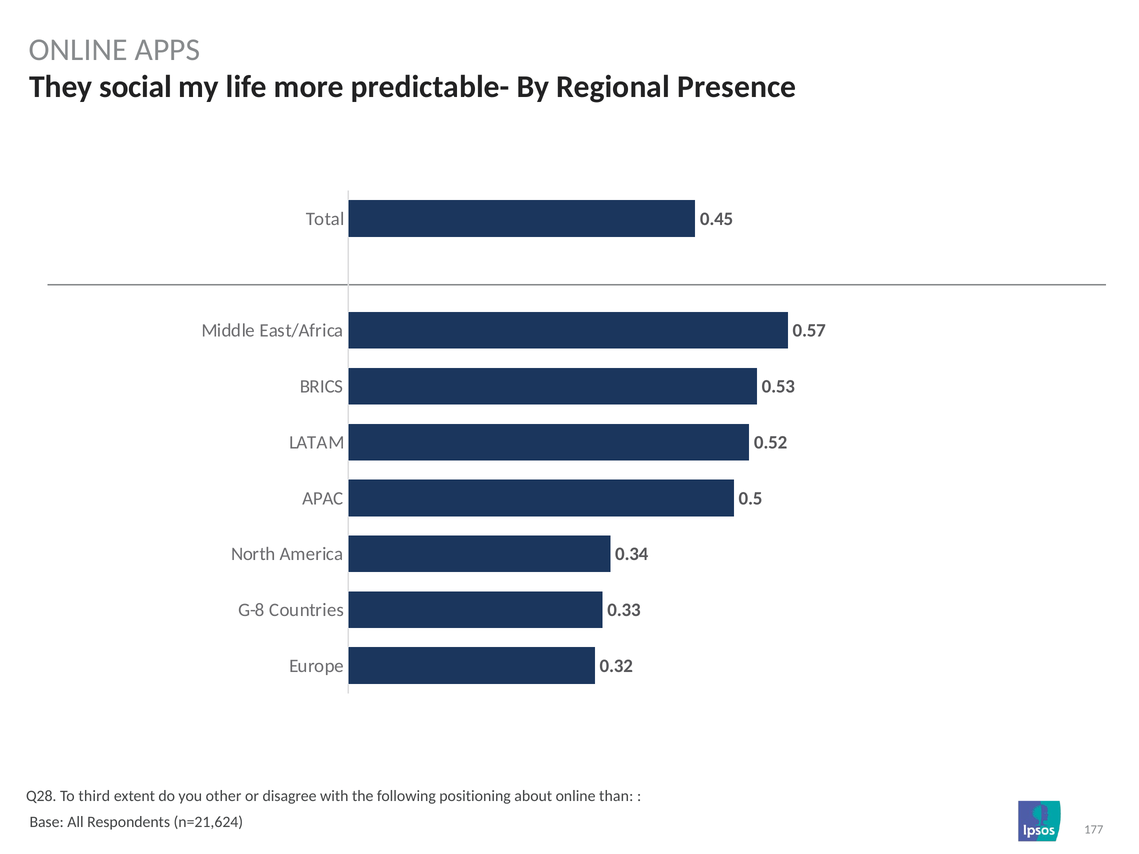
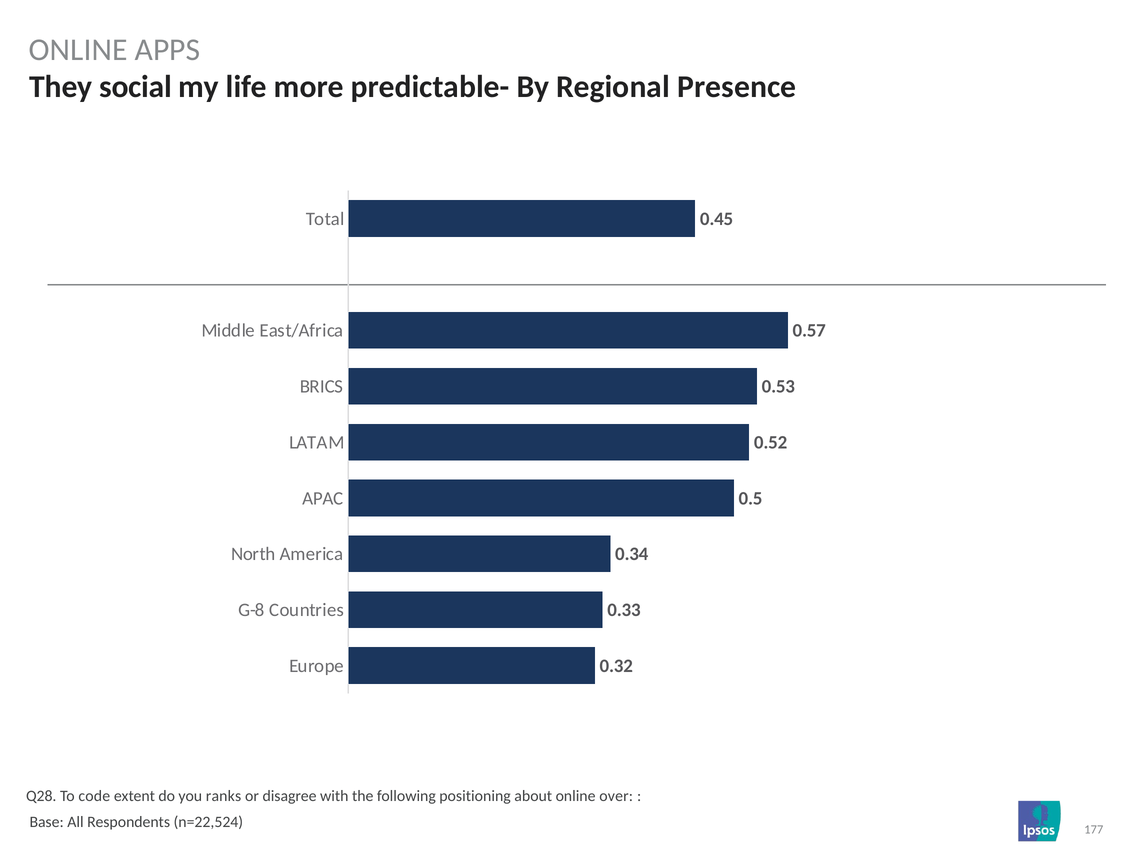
third: third -> code
other: other -> ranks
than: than -> over
n=21,624: n=21,624 -> n=22,524
